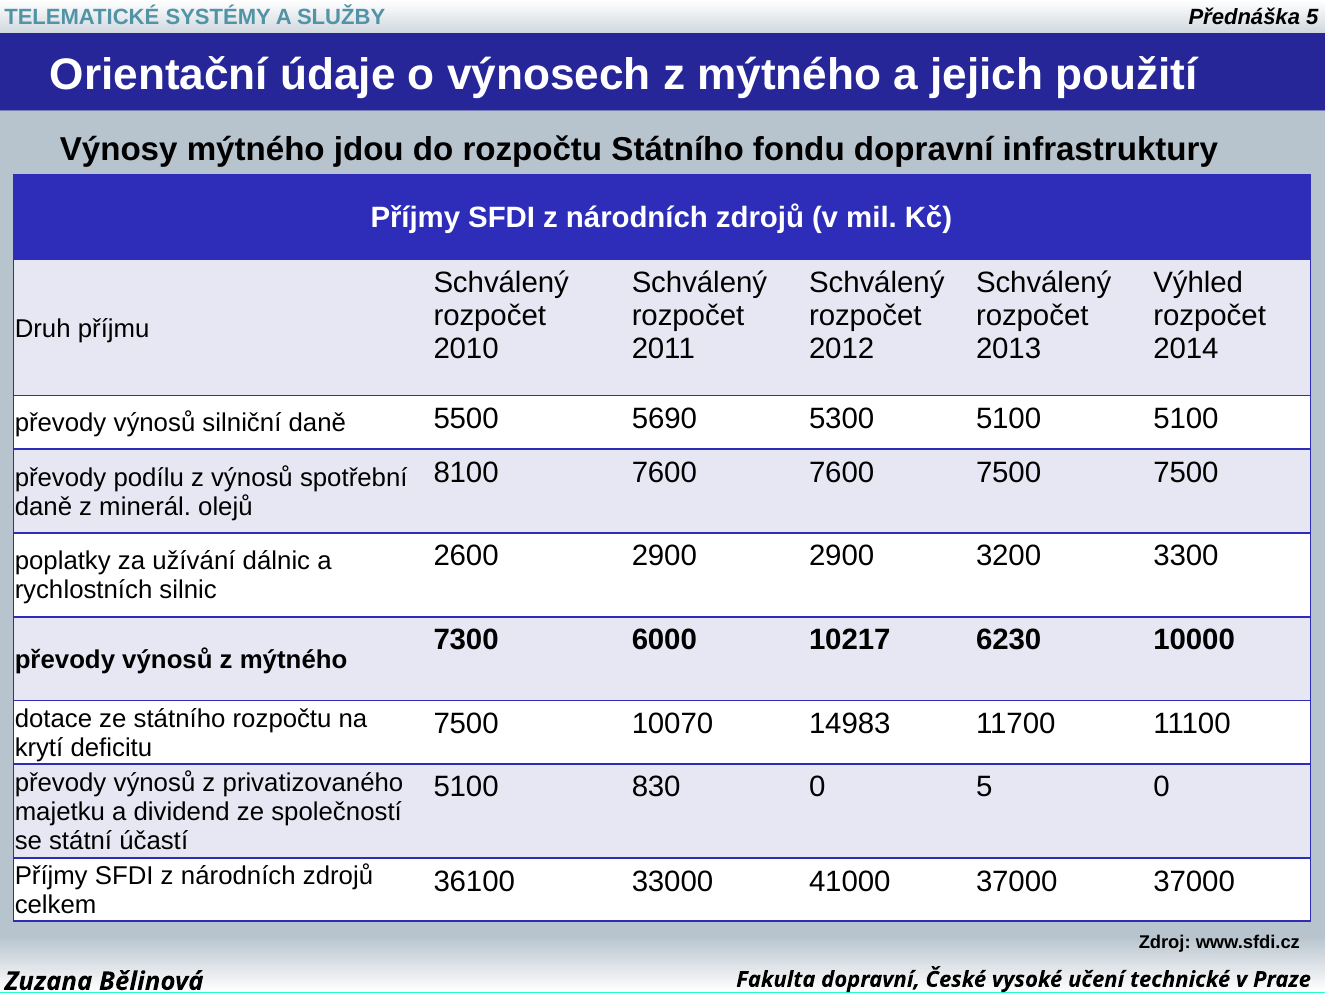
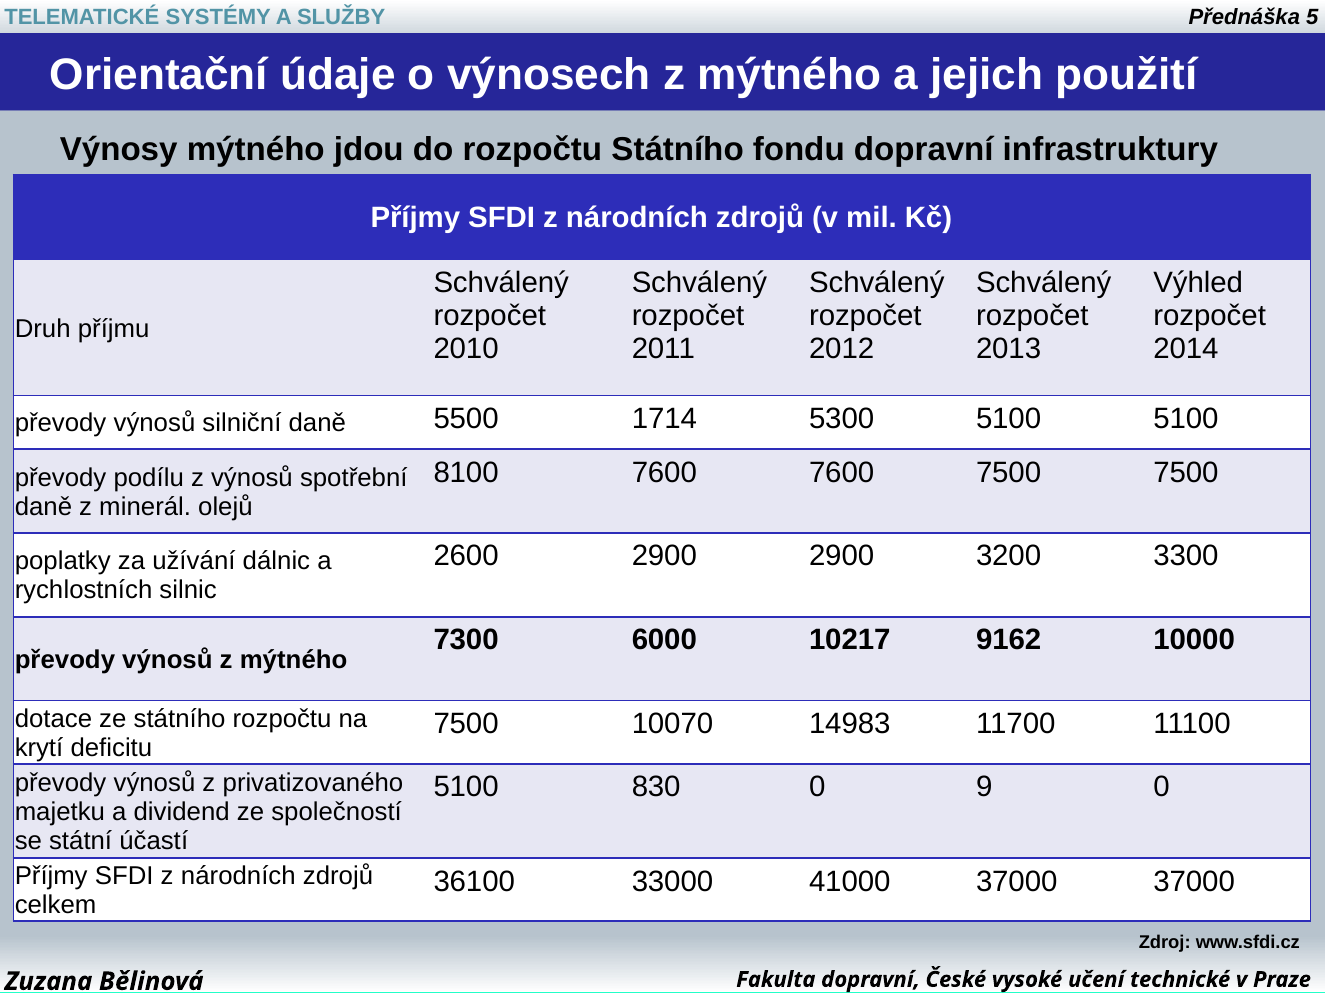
5690: 5690 -> 1714
6230: 6230 -> 9162
0 5: 5 -> 9
